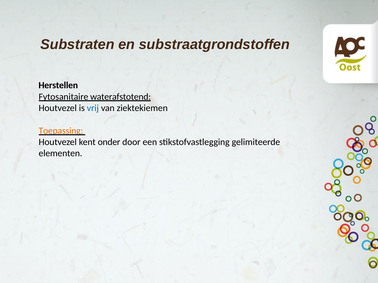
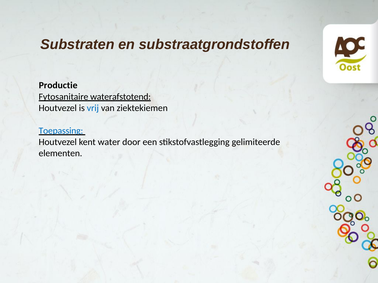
Herstellen: Herstellen -> Productie
Toepassing colour: orange -> blue
onder: onder -> water
